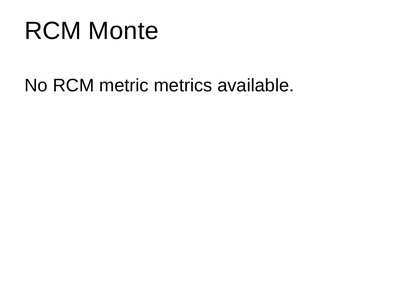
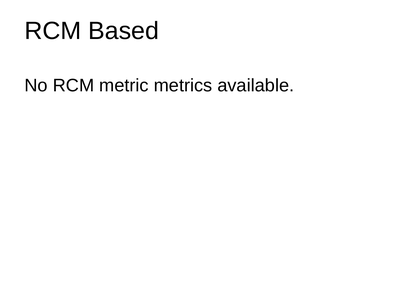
Monte: Monte -> Based
